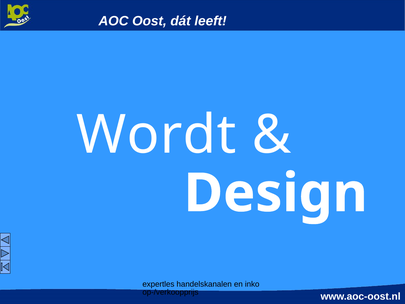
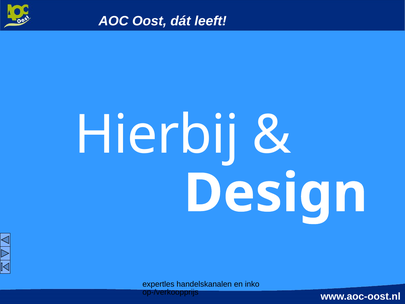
Wordt: Wordt -> Hierbij
